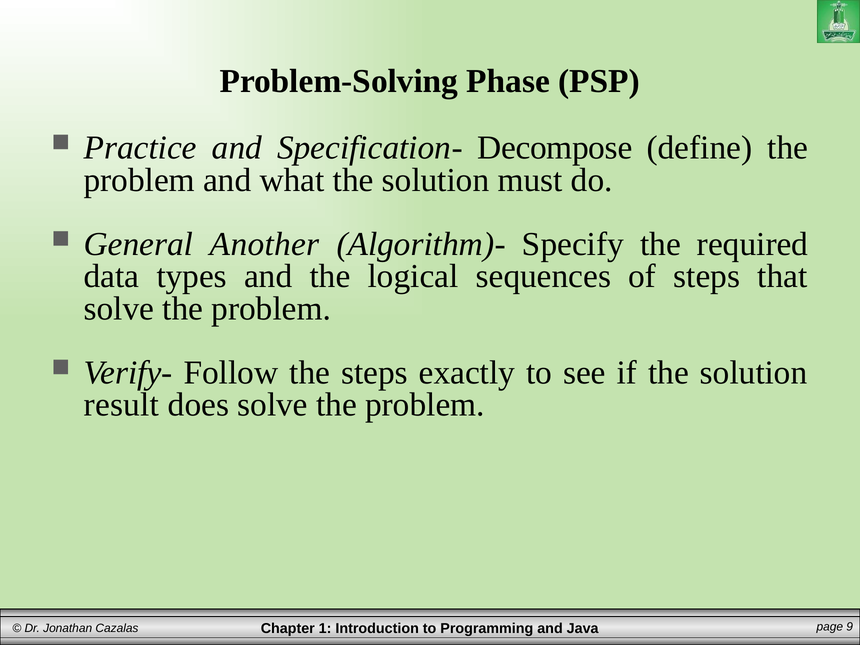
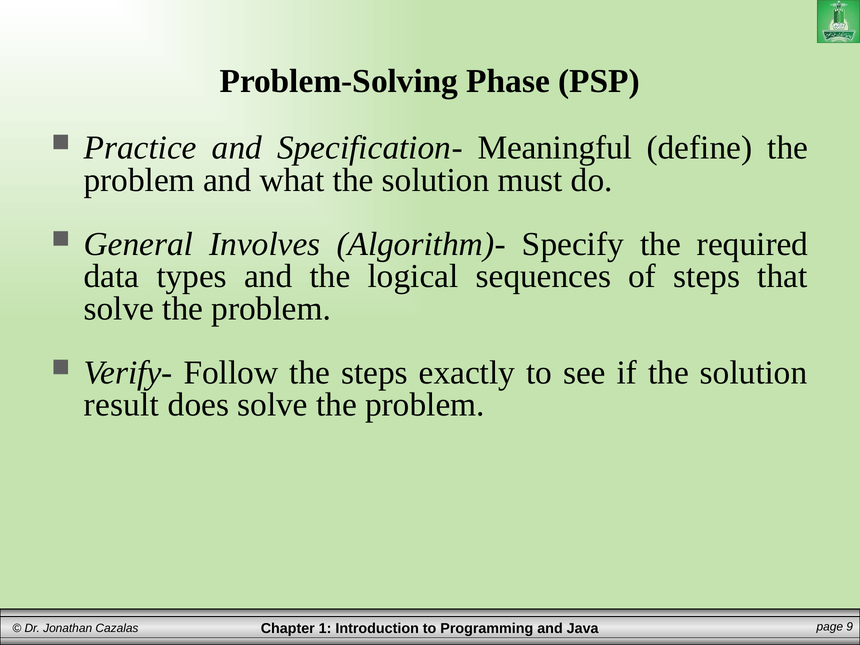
Decompose: Decompose -> Meaningful
Another: Another -> Involves
